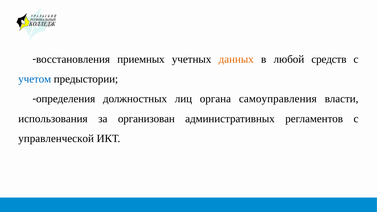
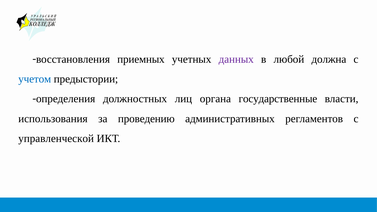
данных colour: orange -> purple
средств: средств -> должна
самоуправления: самоуправления -> государственные
организован: организован -> проведению
